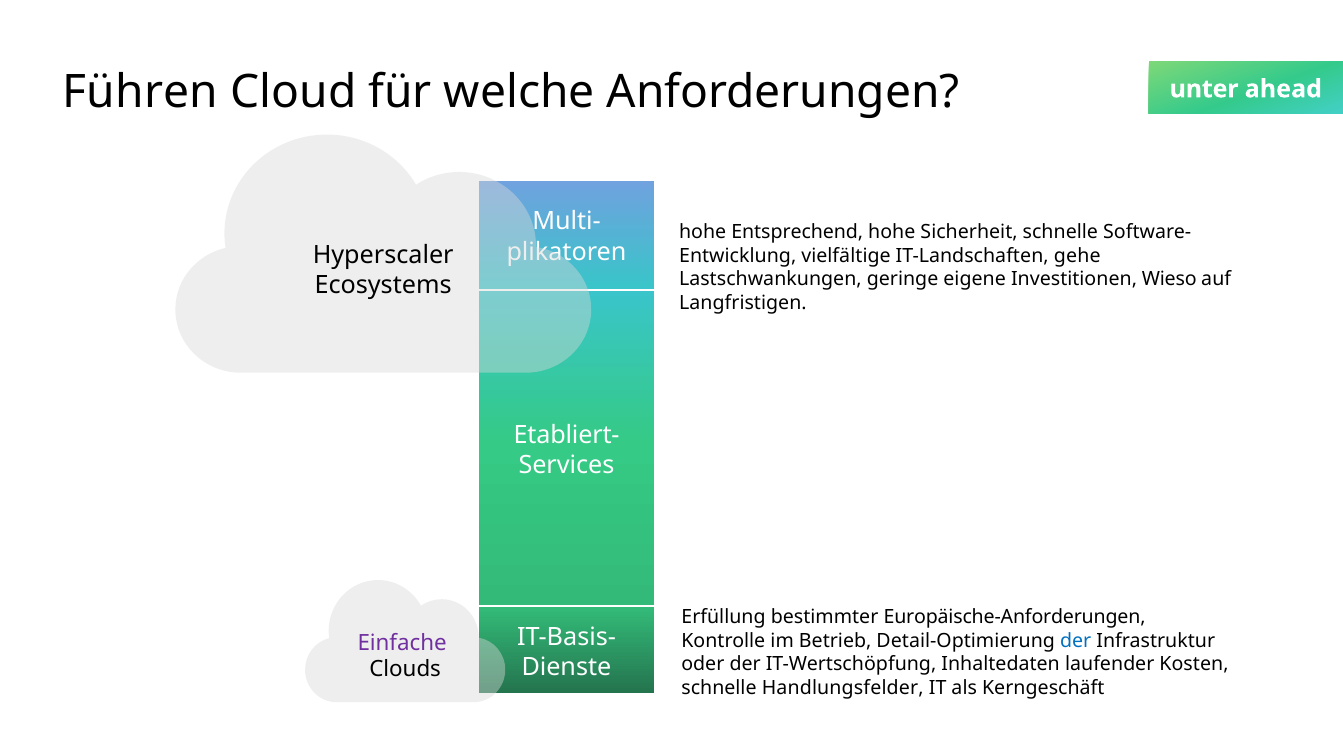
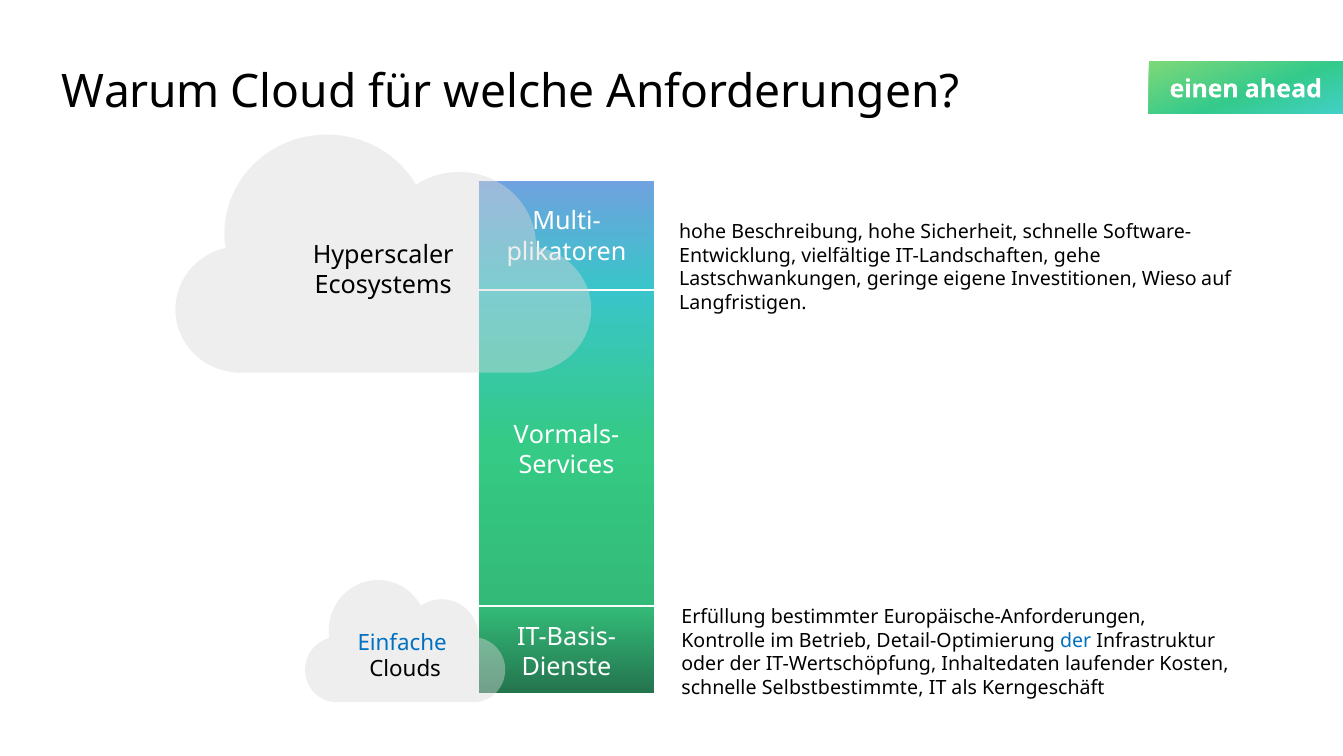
Führen: Führen -> Warum
unter: unter -> einen
Entsprechend: Entsprechend -> Beschreibung
Etabliert-: Etabliert- -> Vormals-
Einfache colour: purple -> blue
Handlungsfelder: Handlungsfelder -> Selbstbestimmte
